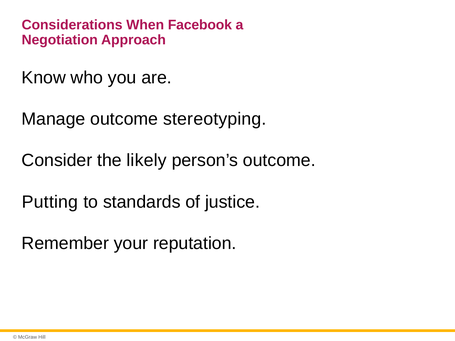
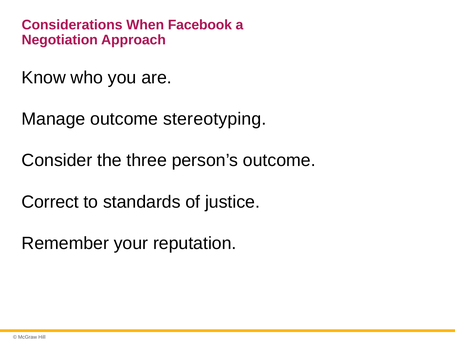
likely: likely -> three
Putting: Putting -> Correct
